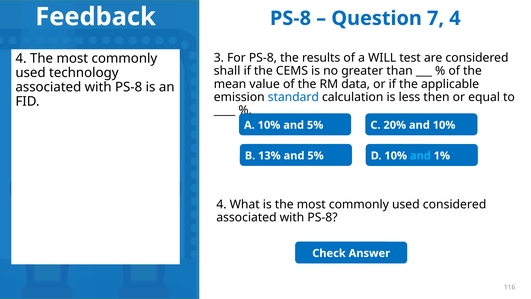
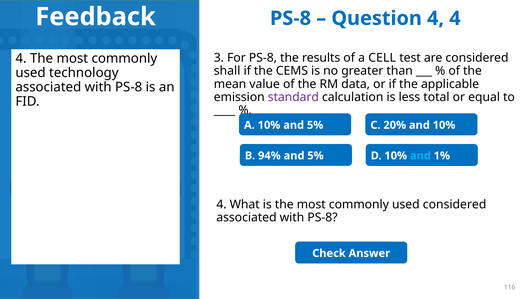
Question 7: 7 -> 4
WILL: WILL -> CELL
standard at (293, 97) colour: blue -> purple
then: then -> total
13%: 13% -> 94%
